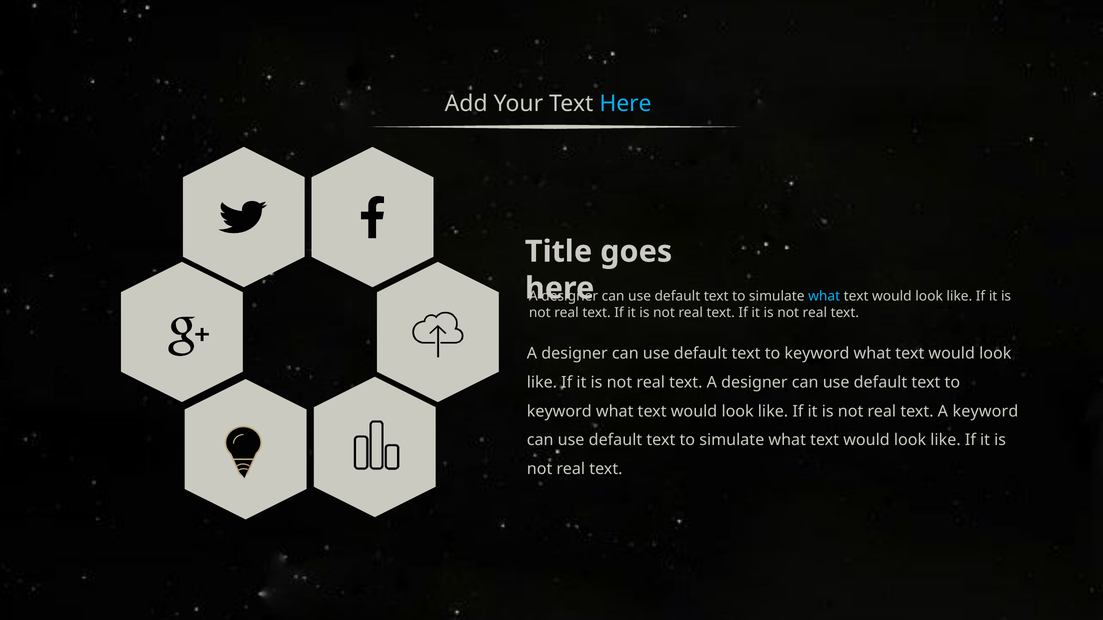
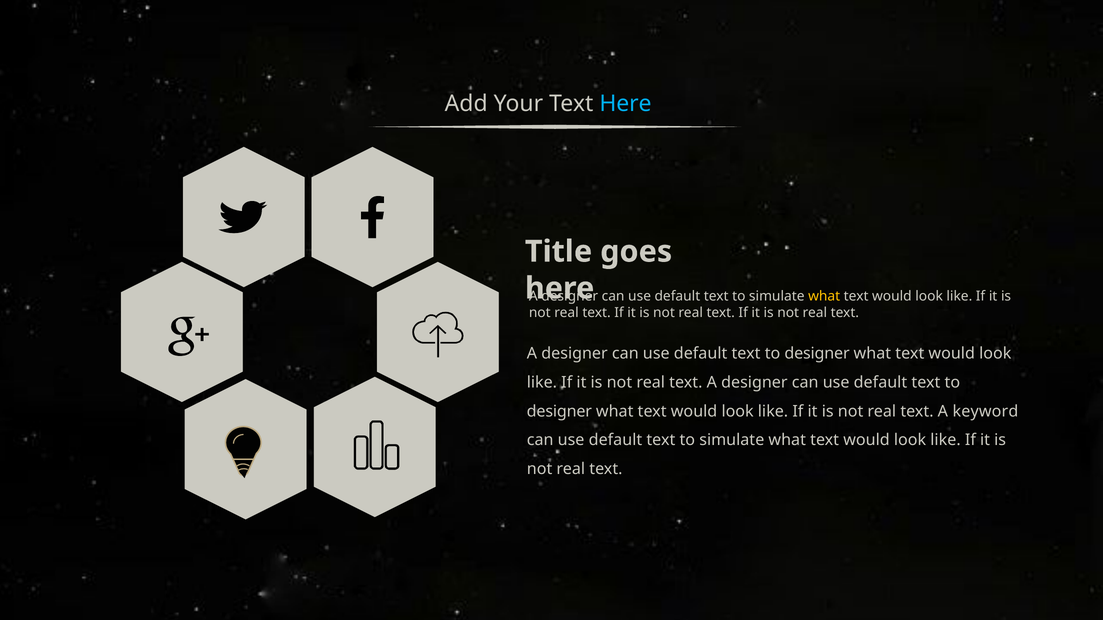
what at (824, 296) colour: light blue -> yellow
keyword at (817, 354): keyword -> designer
keyword at (559, 412): keyword -> designer
